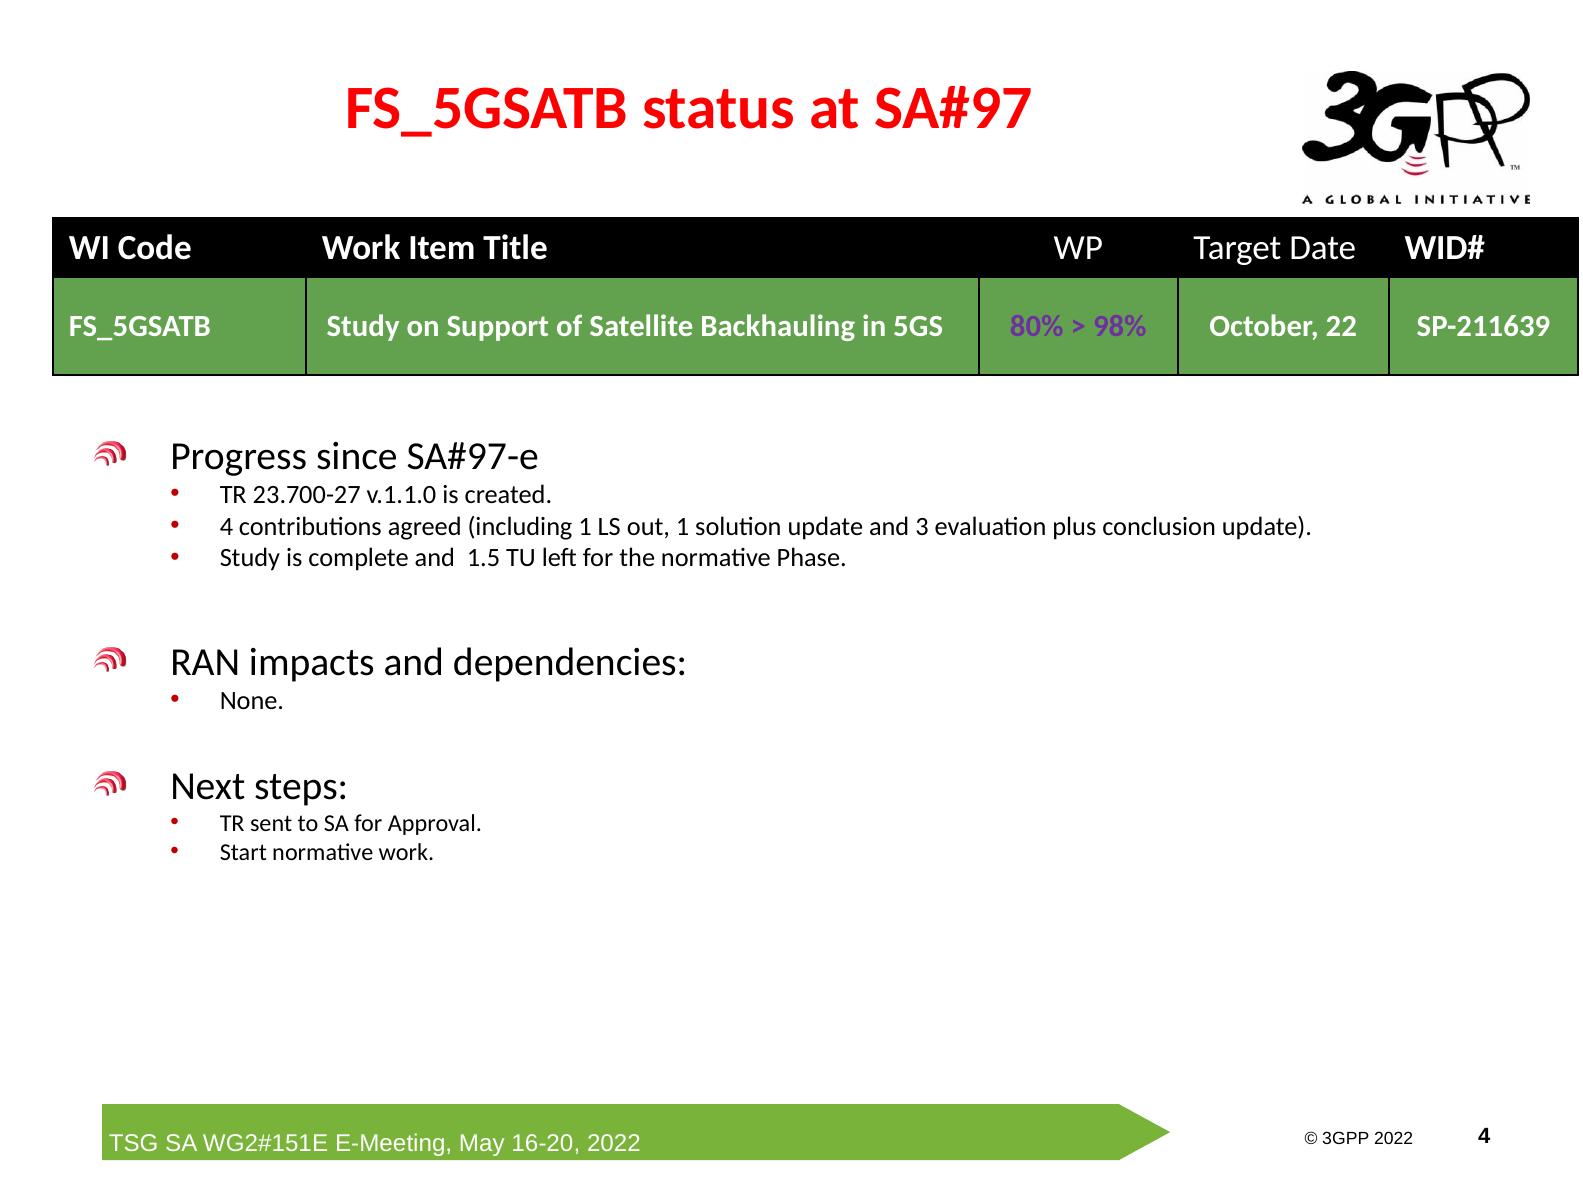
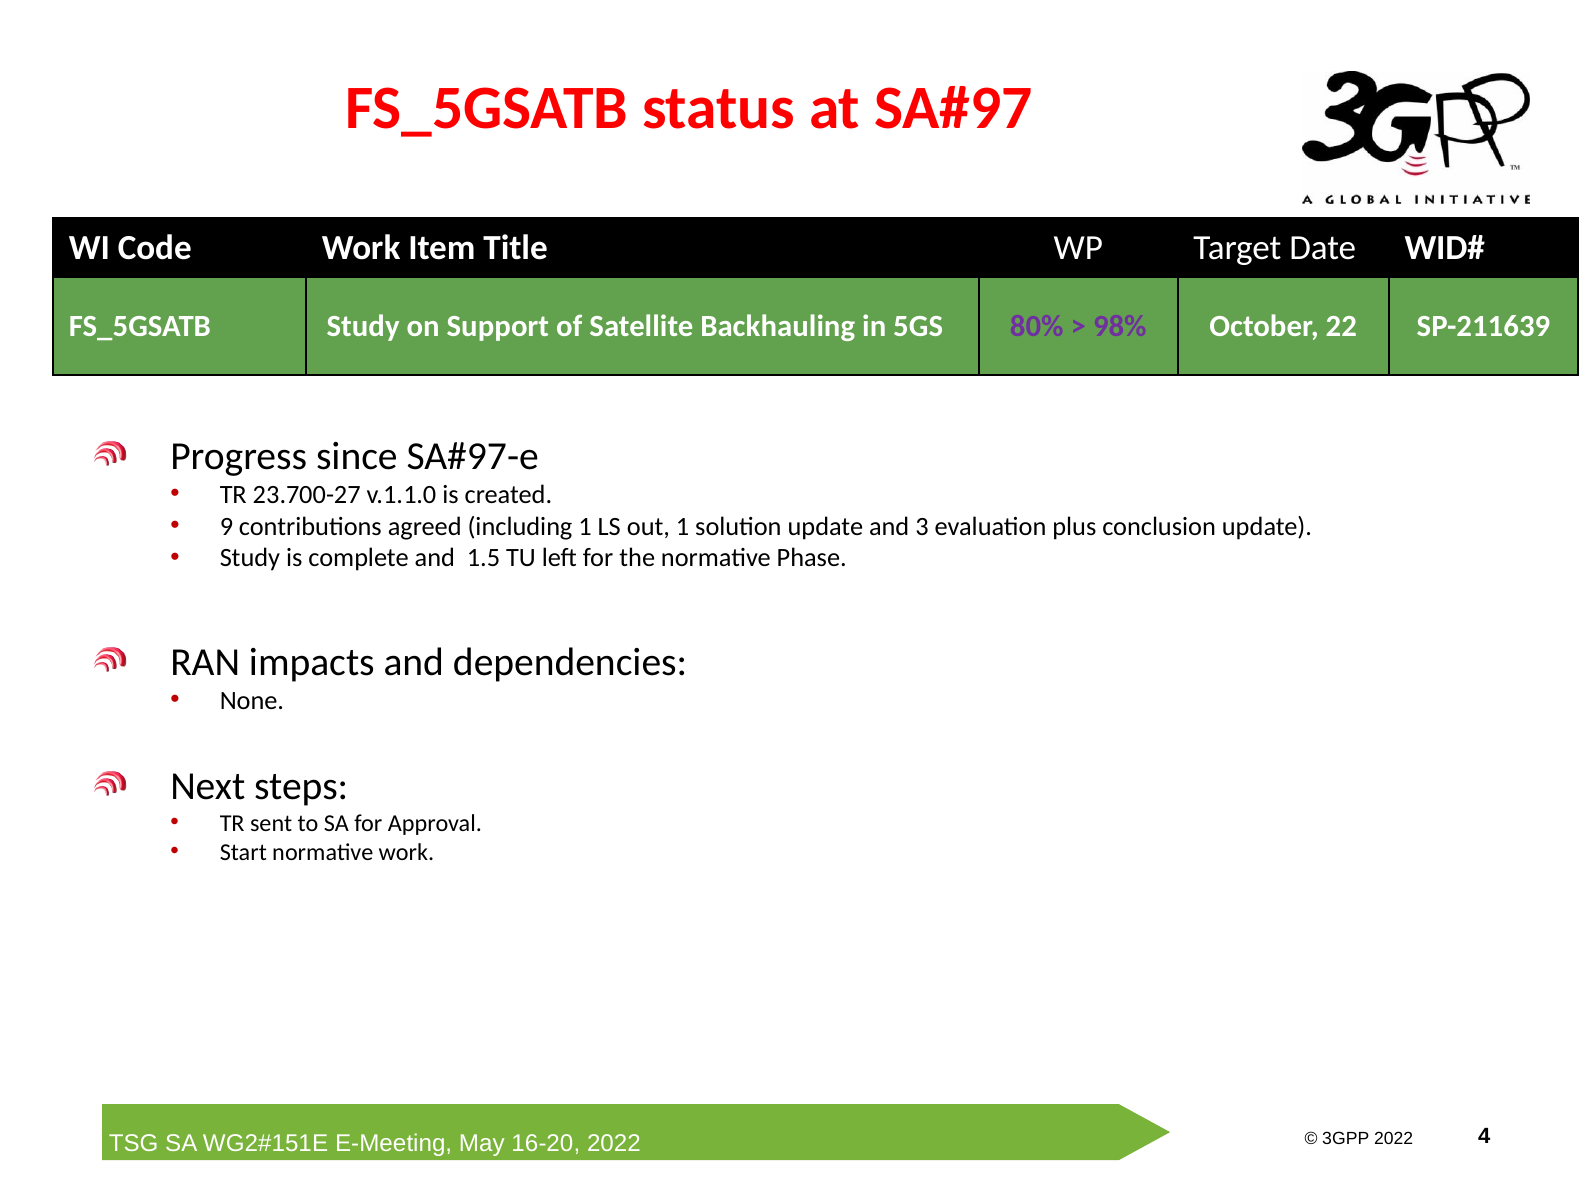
4 at (226, 526): 4 -> 9
